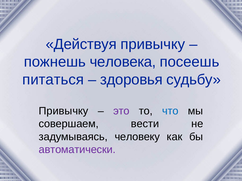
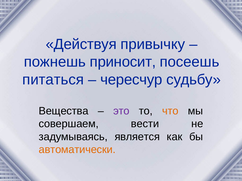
человека: человека -> приносит
здоровья: здоровья -> чересчур
Привычку at (64, 111): Привычку -> Вещества
что colour: blue -> orange
человеку: человеку -> является
автоматически colour: purple -> orange
